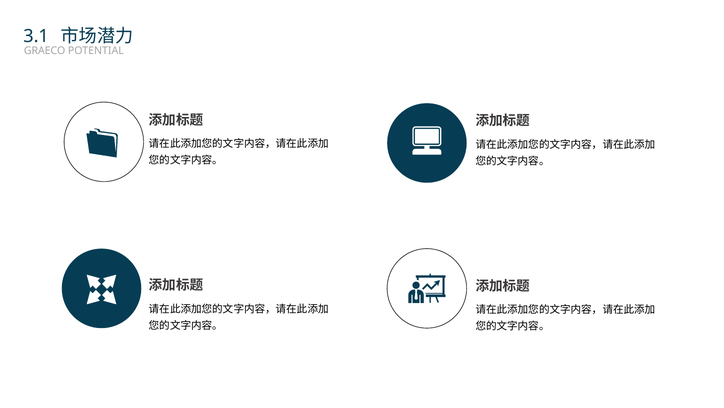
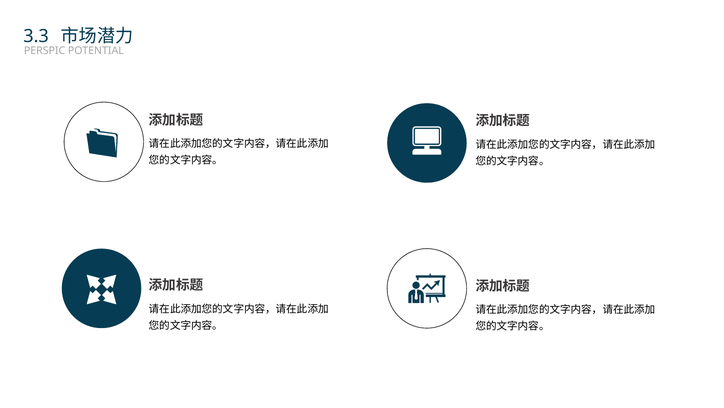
3.1: 3.1 -> 3.3
GRAECO: GRAECO -> PERSPIC
